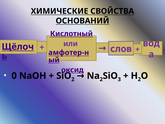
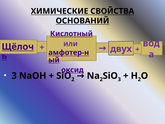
слов: слов -> двух
0 at (14, 76): 0 -> 3
